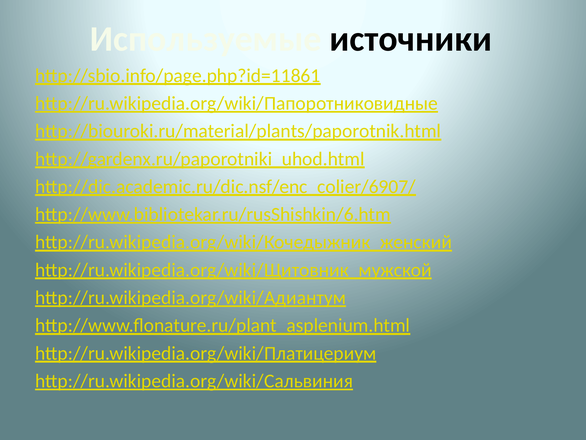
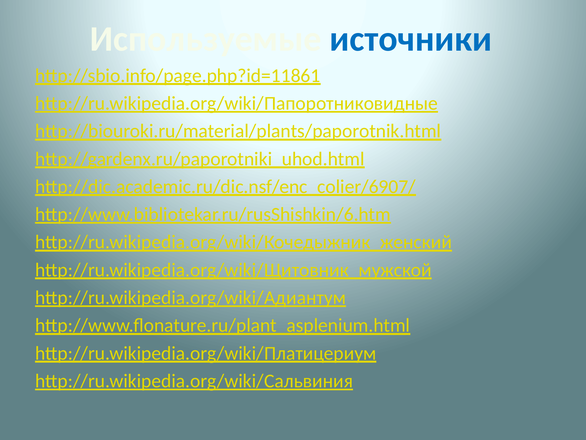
источники colour: black -> blue
